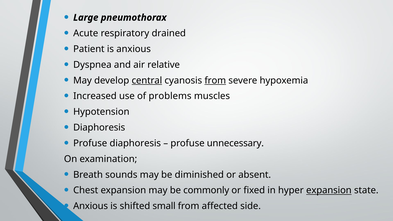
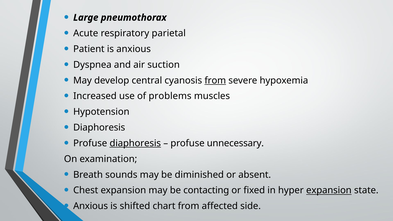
drained: drained -> parietal
relative: relative -> suction
central underline: present -> none
diaphoresis at (135, 143) underline: none -> present
commonly: commonly -> contacting
small: small -> chart
